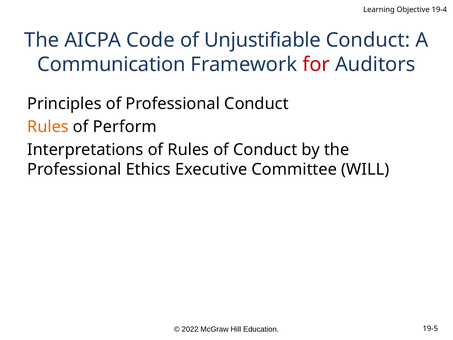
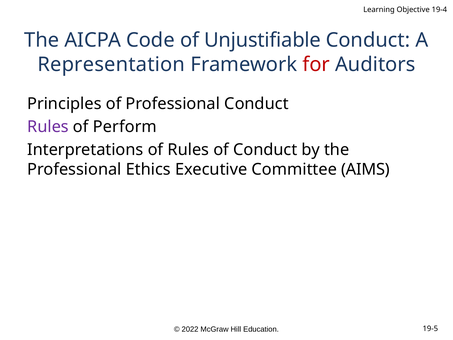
Communication: Communication -> Representation
Rules at (48, 127) colour: orange -> purple
WILL: WILL -> AIMS
